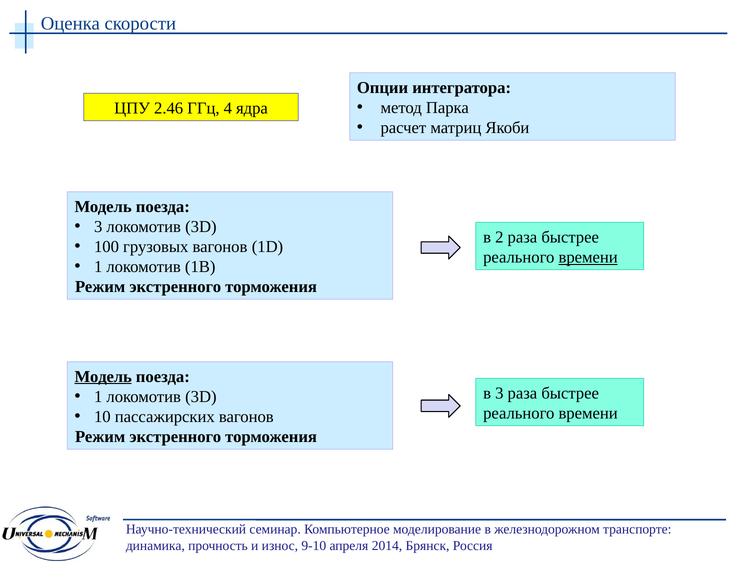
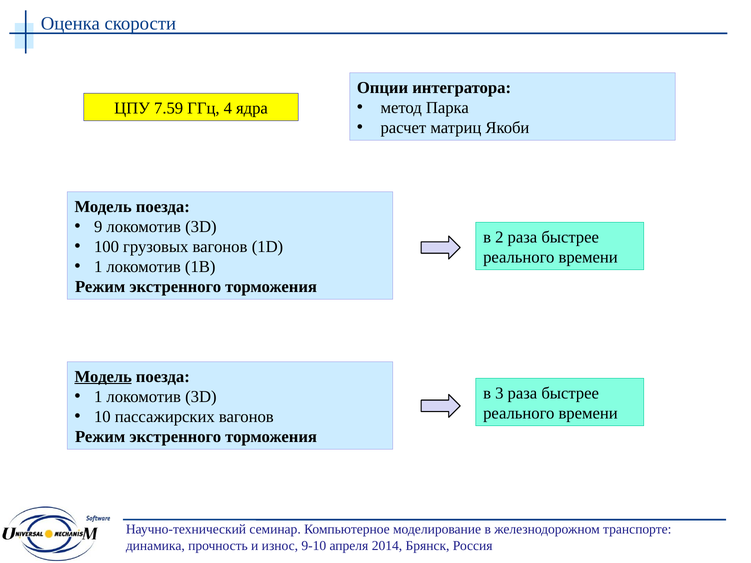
2.46: 2.46 -> 7.59
3 at (98, 227): 3 -> 9
времени at (588, 257) underline: present -> none
